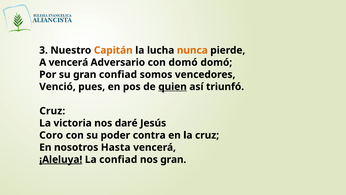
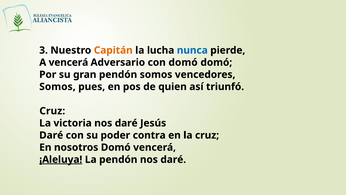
nunca colour: orange -> blue
gran confiad: confiad -> pendón
Venció at (57, 87): Venció -> Somos
quien underline: present -> none
Coro at (51, 135): Coro -> Daré
nosotros Hasta: Hasta -> Domó
La confiad: confiad -> pendón
gran at (173, 159): gran -> daré
